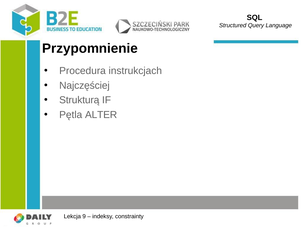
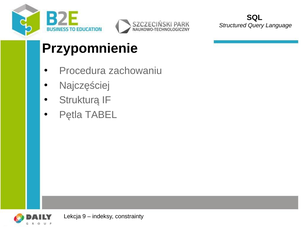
instrukcjach: instrukcjach -> zachowaniu
ALTER: ALTER -> TABEL
